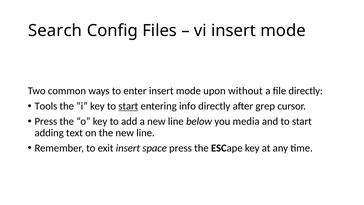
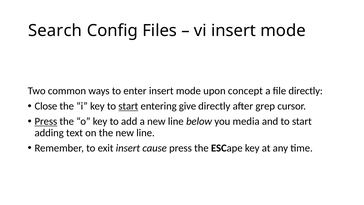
without: without -> concept
Tools: Tools -> Close
info: info -> give
Press at (46, 121) underline: none -> present
space: space -> cause
